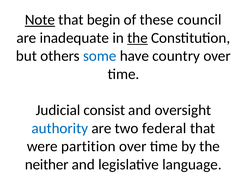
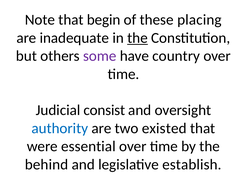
Note underline: present -> none
council: council -> placing
some colour: blue -> purple
federal: federal -> existed
partition: partition -> essential
neither: neither -> behind
language: language -> establish
